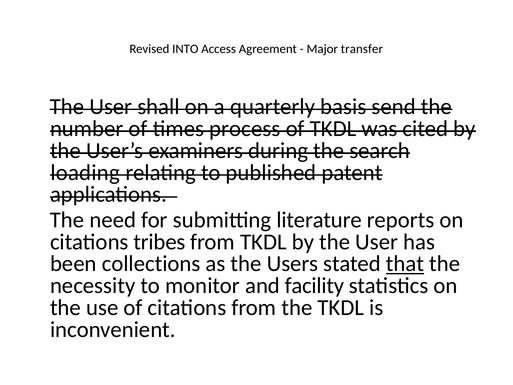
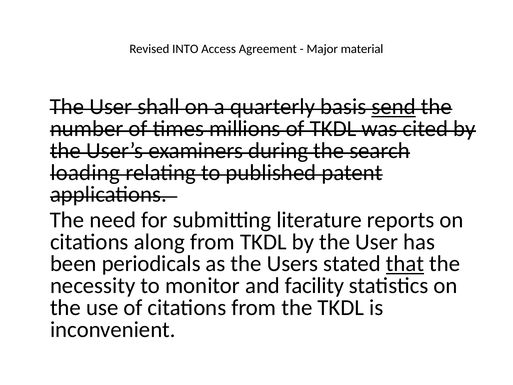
transfer: transfer -> material
send underline: none -> present
process: process -> millions
tribes: tribes -> along
collections: collections -> periodicals
